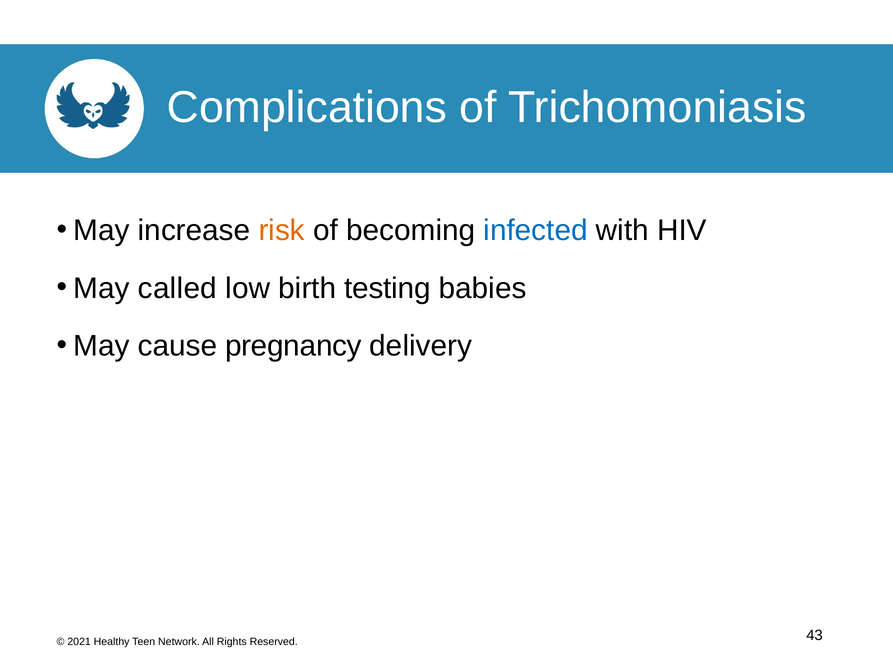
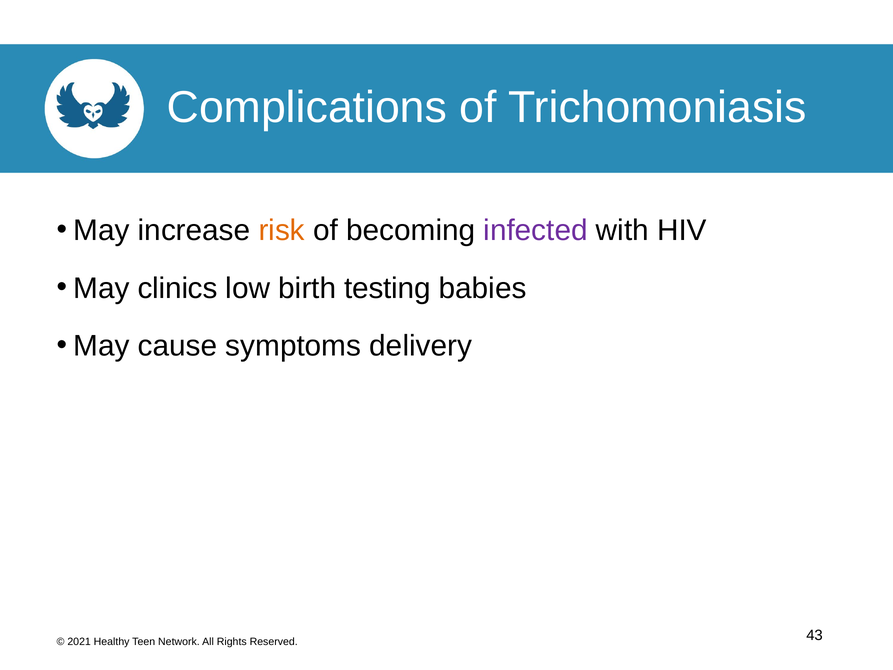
infected colour: blue -> purple
called: called -> clinics
pregnancy: pregnancy -> symptoms
